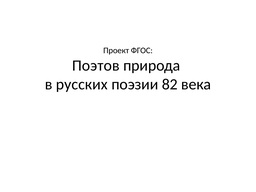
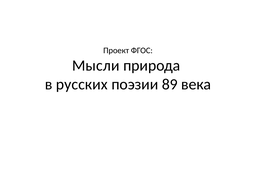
Поэтов: Поэтов -> Мысли
82: 82 -> 89
